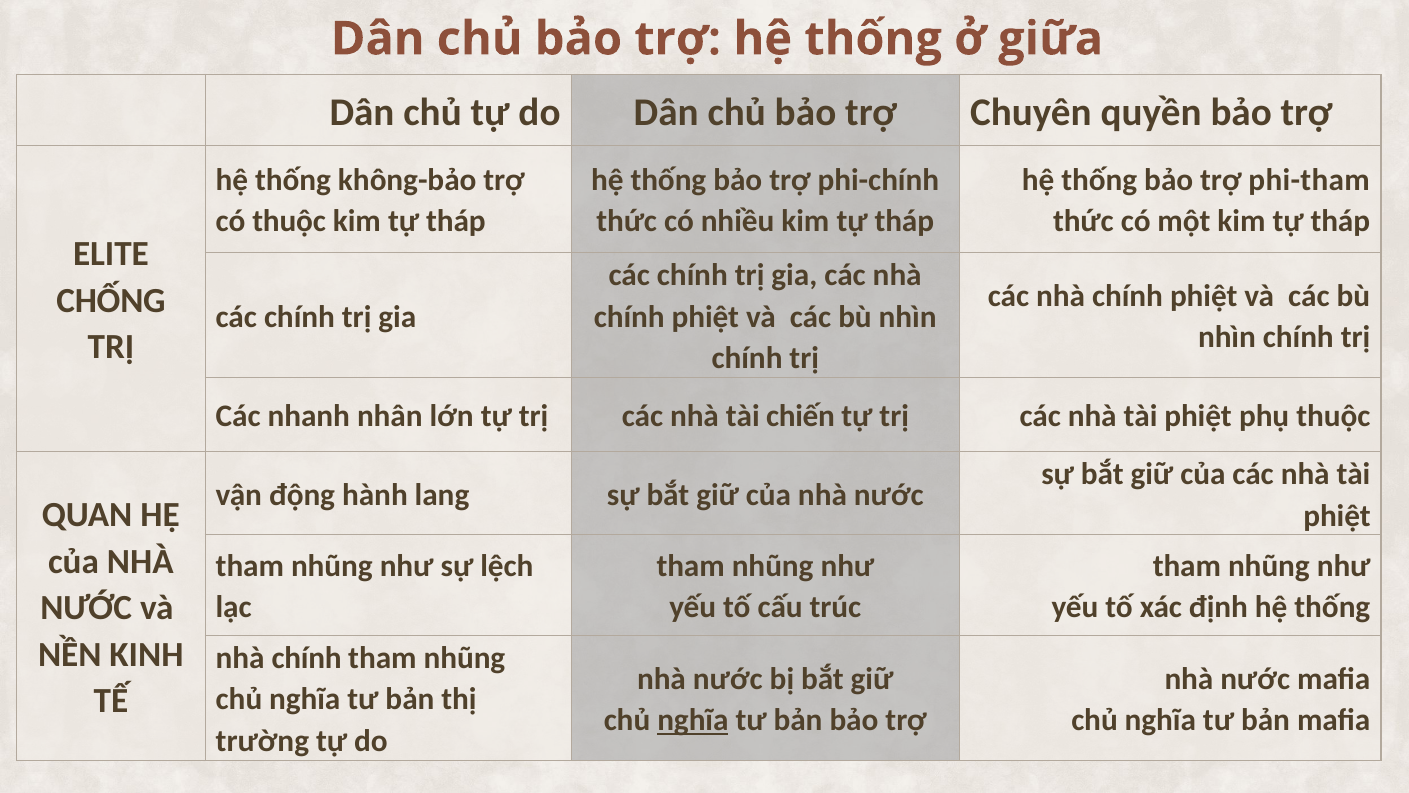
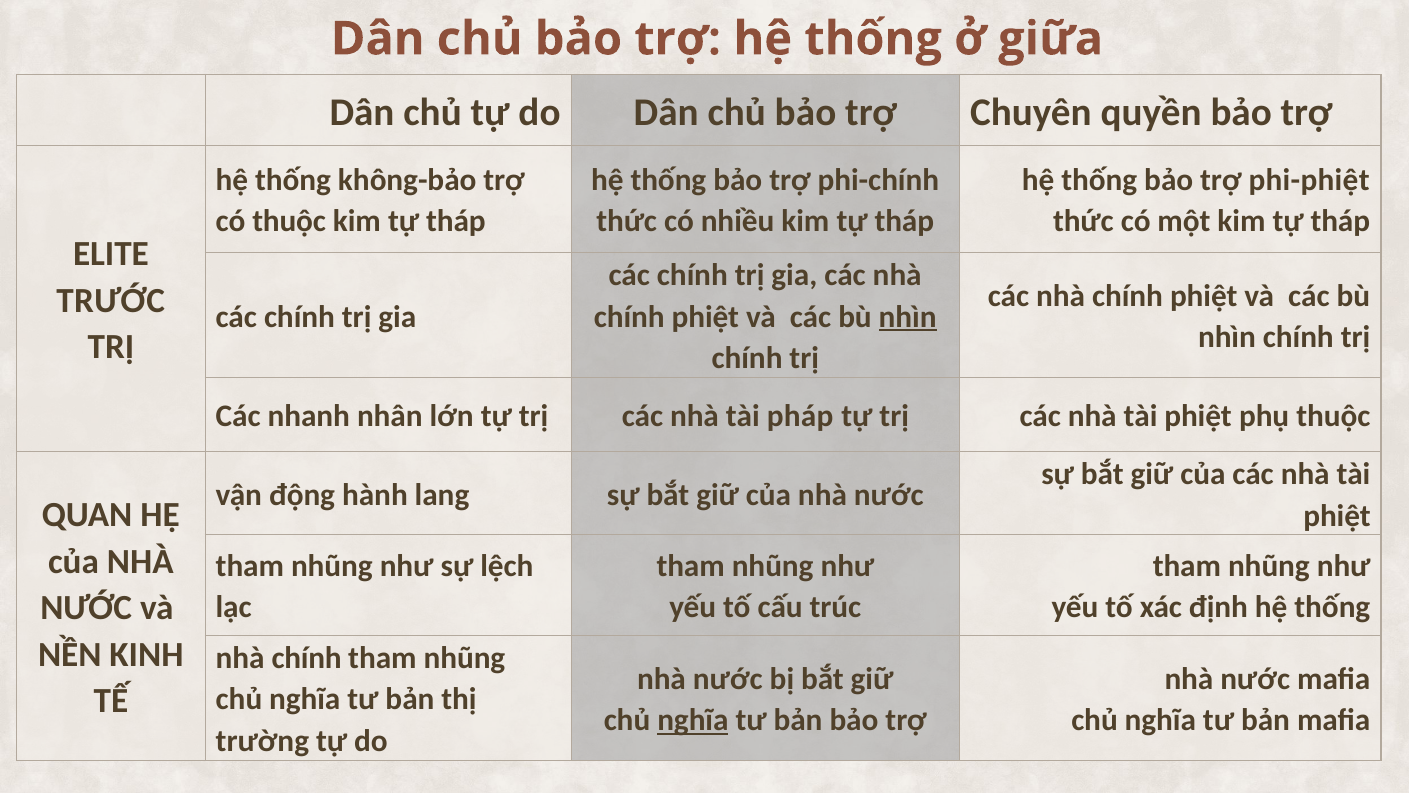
phi-tham: phi-tham -> phi-phiệt
CHỐNG: CHỐNG -> TRƯỚC
nhìn at (908, 317) underline: none -> present
chiến: chiến -> pháp
